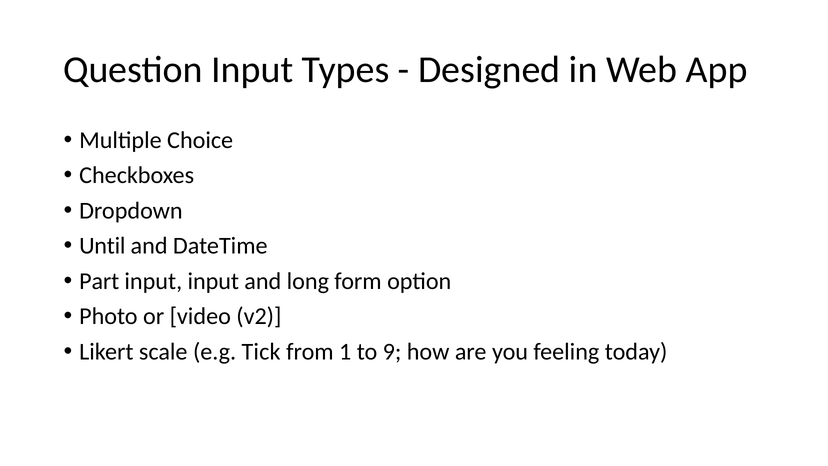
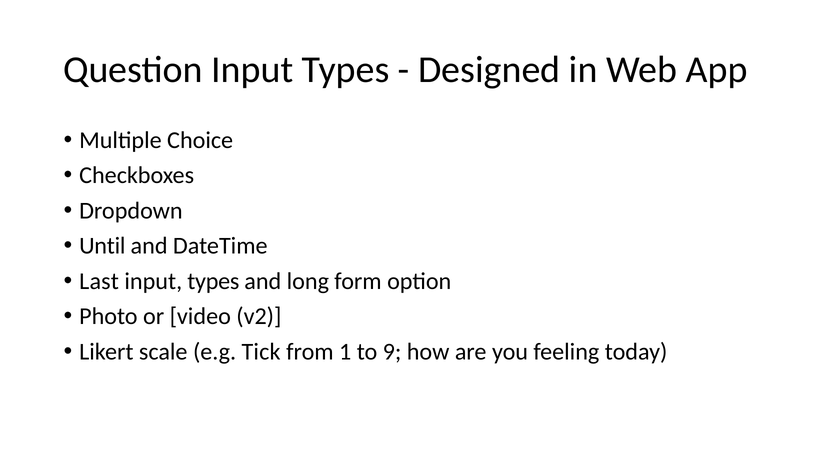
Part: Part -> Last
input at (213, 281): input -> types
